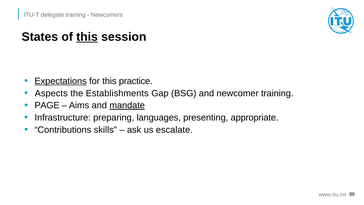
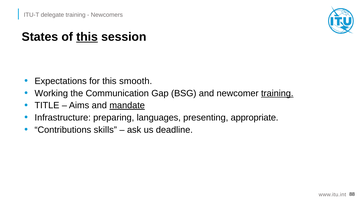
Expectations underline: present -> none
practice: practice -> smooth
Aspects: Aspects -> Working
Establishments: Establishments -> Communication
training at (277, 93) underline: none -> present
PAGE: PAGE -> TITLE
escalate: escalate -> deadline
